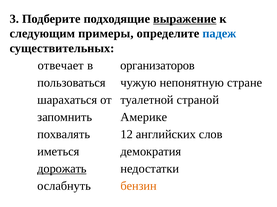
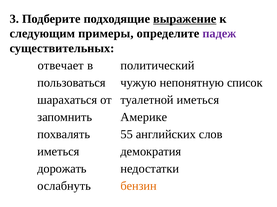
падеж colour: blue -> purple
организаторов: организаторов -> политический
стране: стране -> список
туалетной страной: страной -> иметься
12: 12 -> 55
дорожать underline: present -> none
